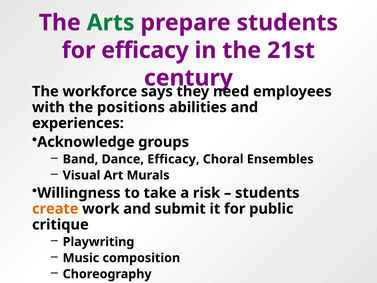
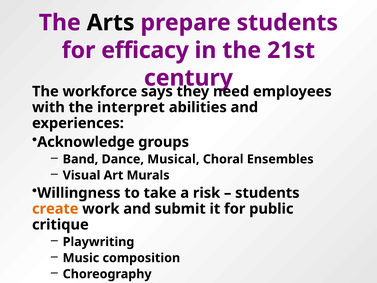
Arts colour: green -> black
positions: positions -> interpret
Dance Efficacy: Efficacy -> Musical
